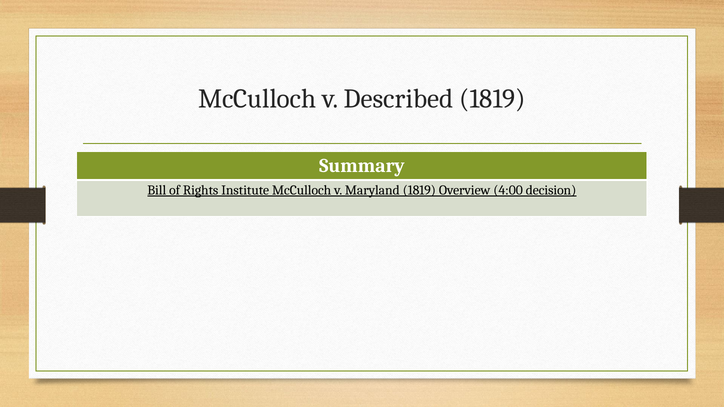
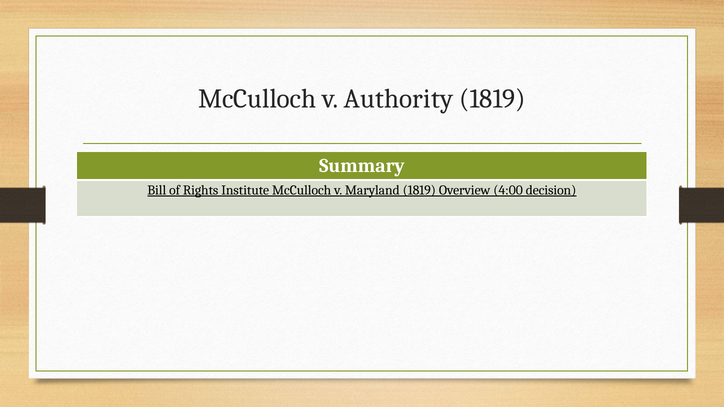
Described: Described -> Authority
